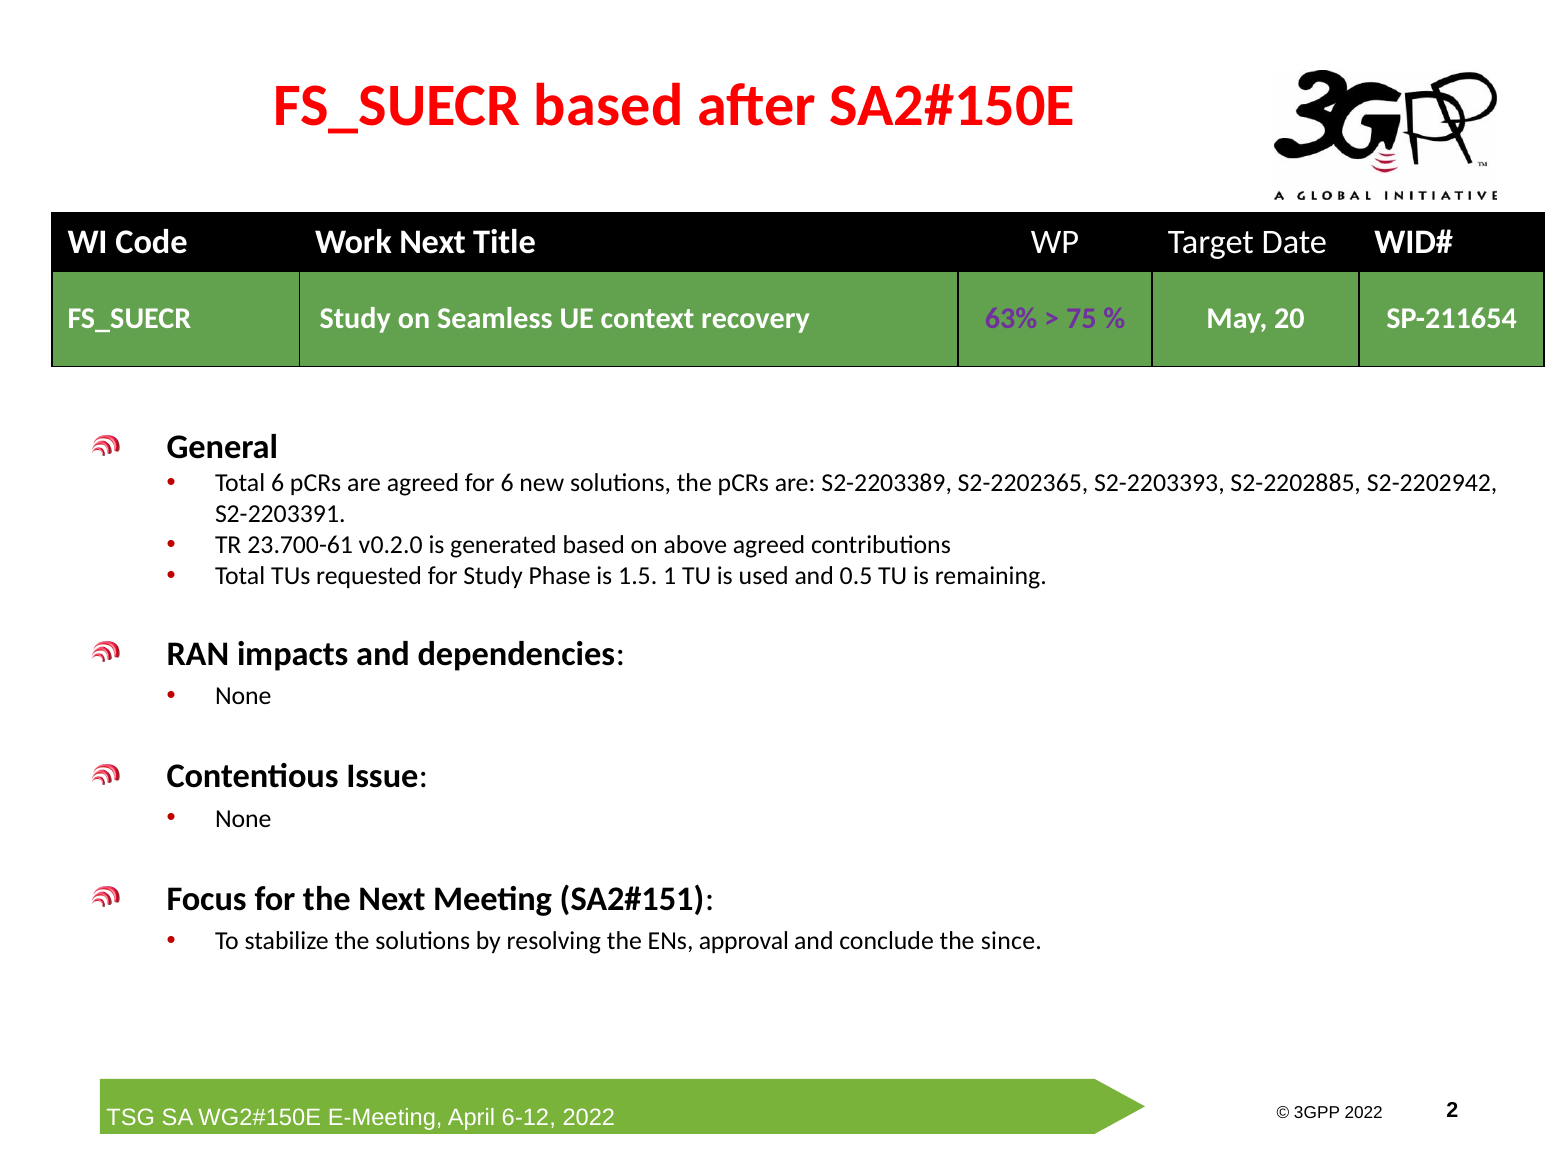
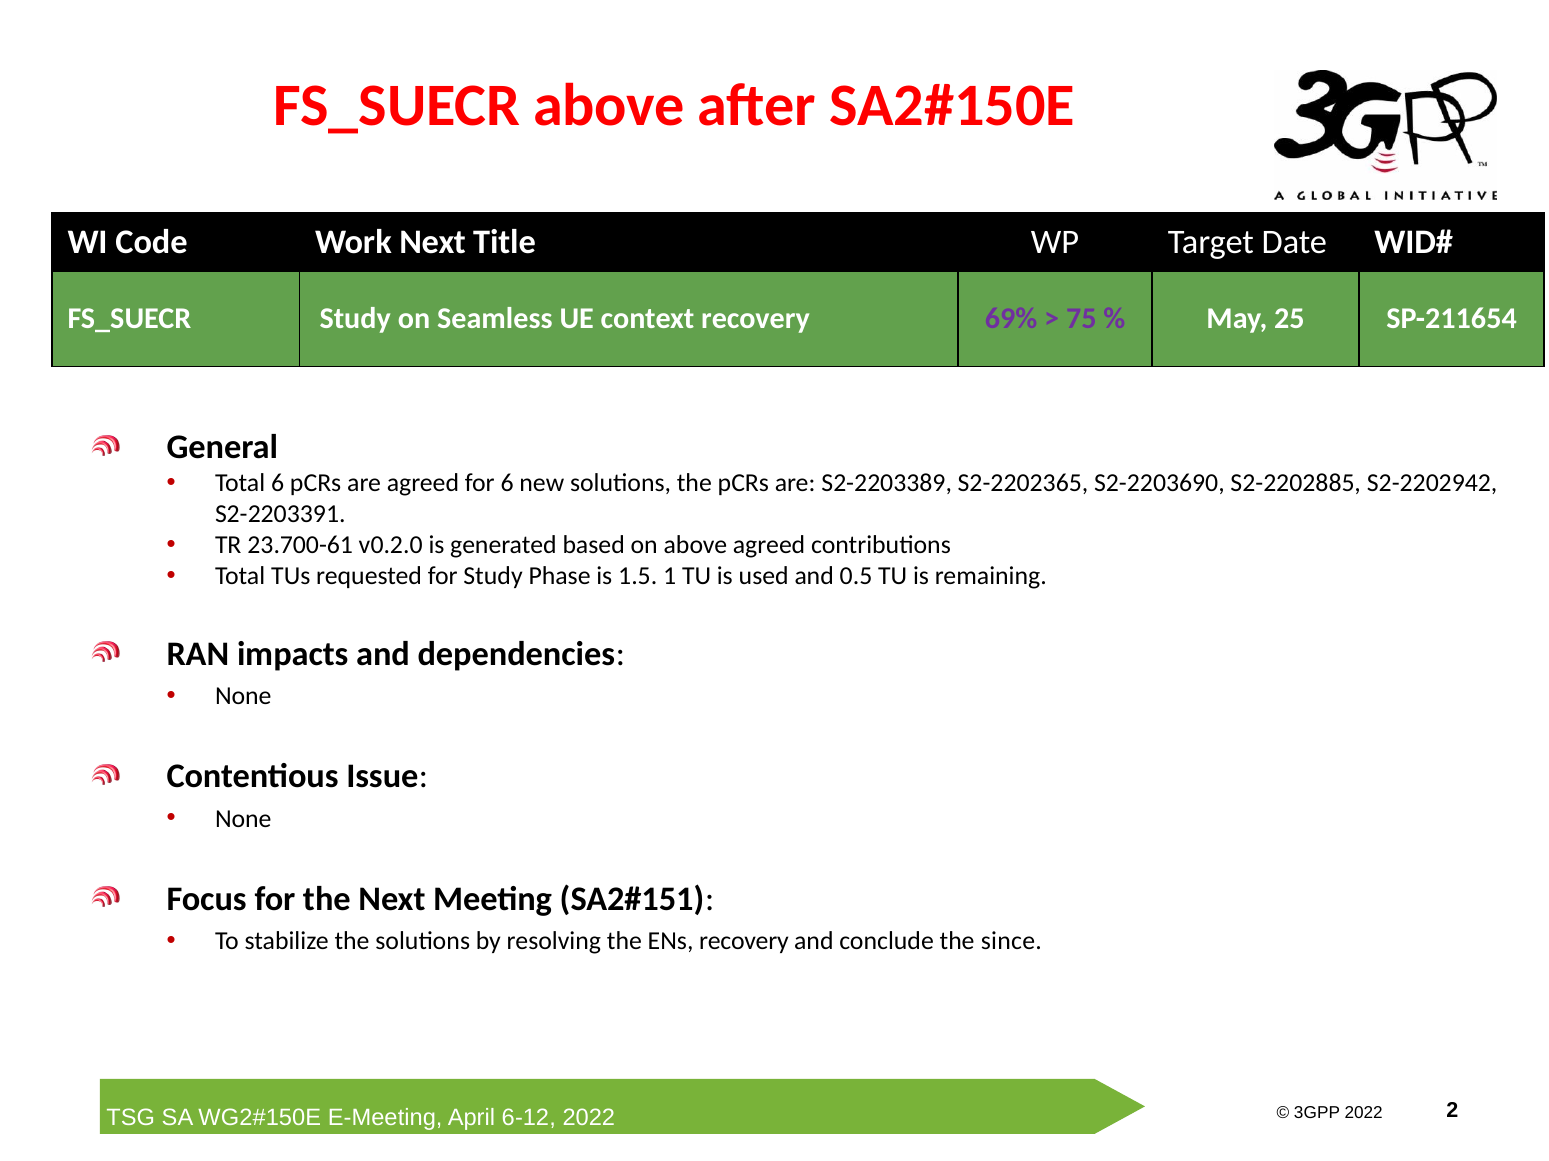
FS_SUECR based: based -> above
63%: 63% -> 69%
20: 20 -> 25
S2-2203393: S2-2203393 -> S2-2203690
ENs approval: approval -> recovery
